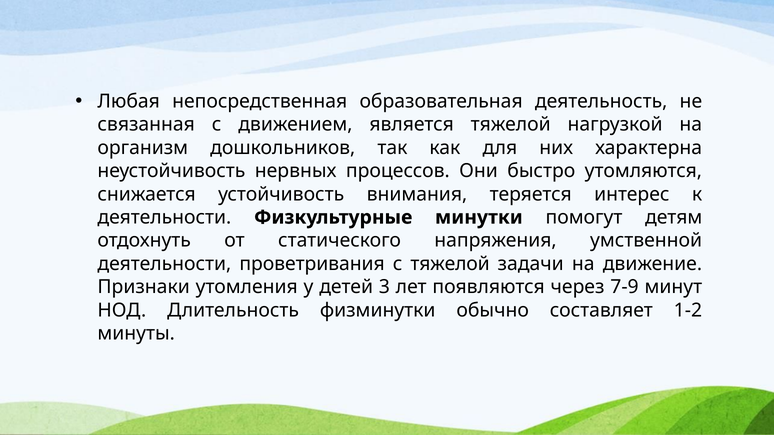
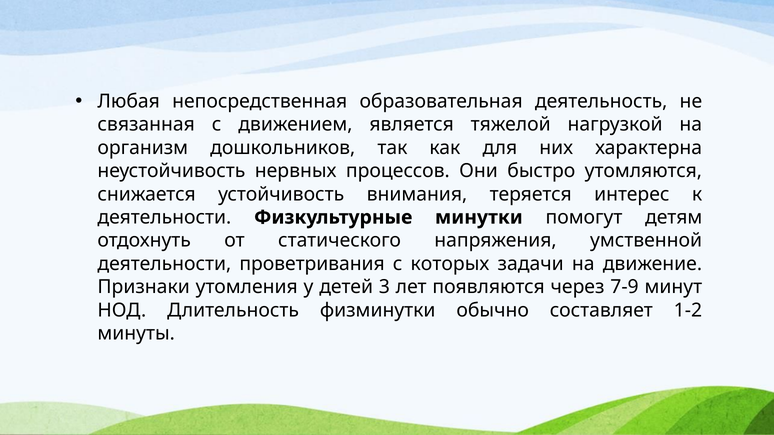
с тяжелой: тяжелой -> которых
